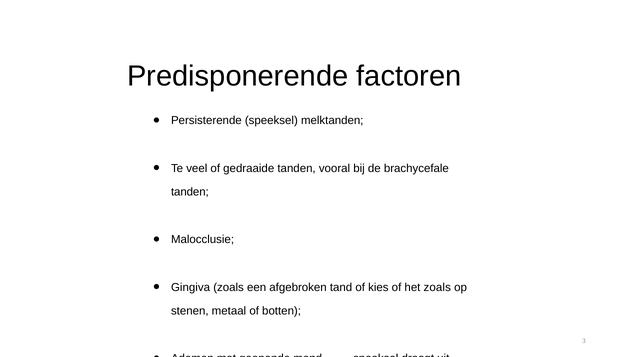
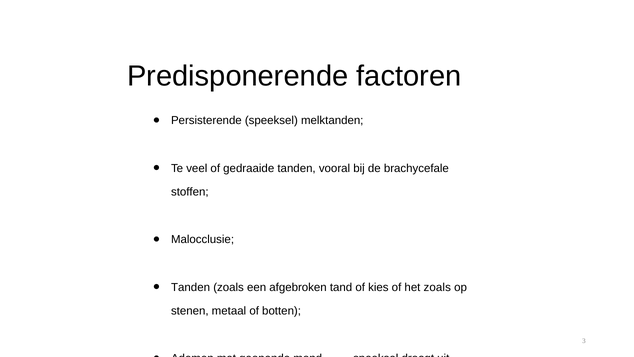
tanden at (190, 192): tanden -> stoffen
Gingiva at (191, 287): Gingiva -> Tanden
